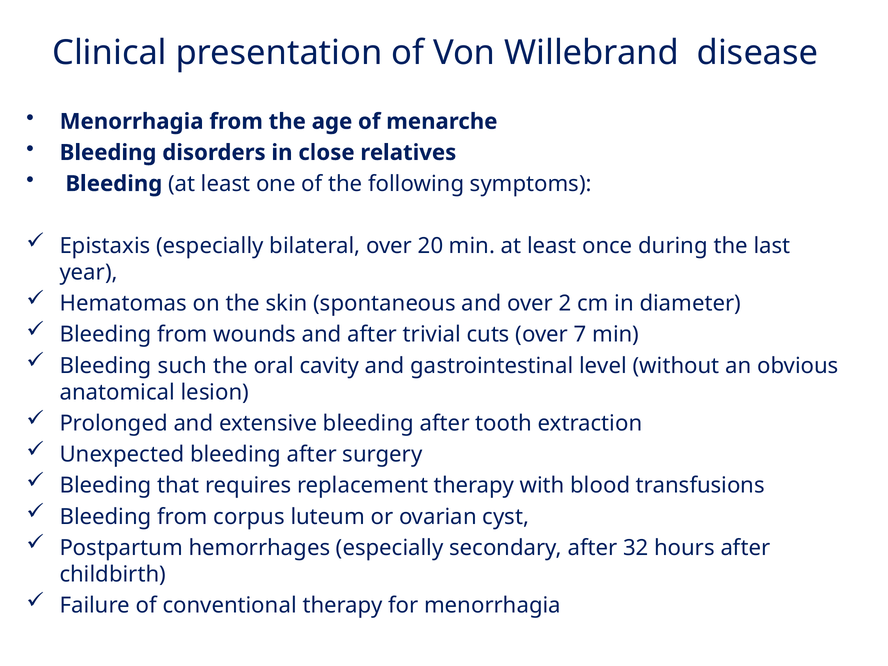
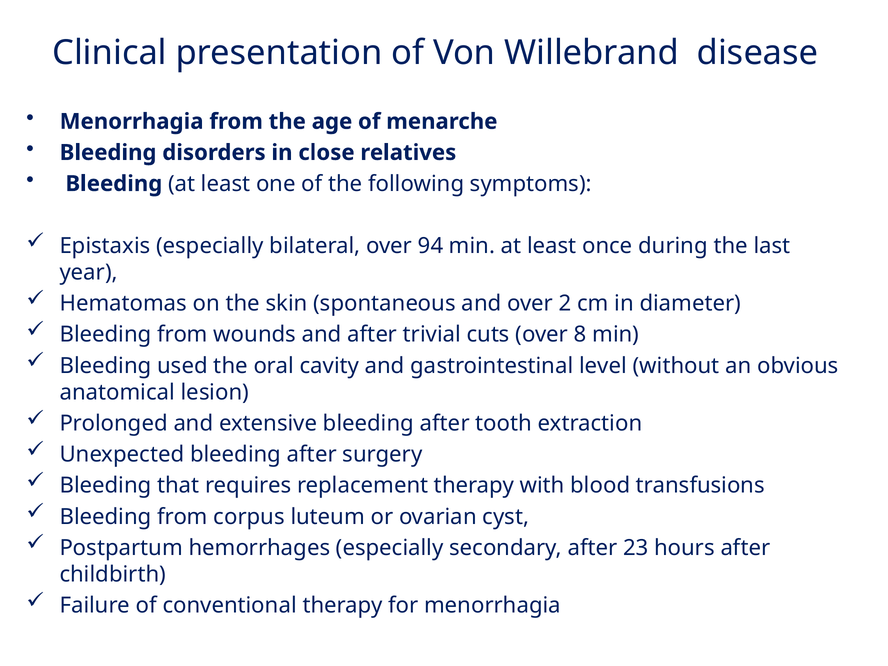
20: 20 -> 94
7: 7 -> 8
such: such -> used
32: 32 -> 23
